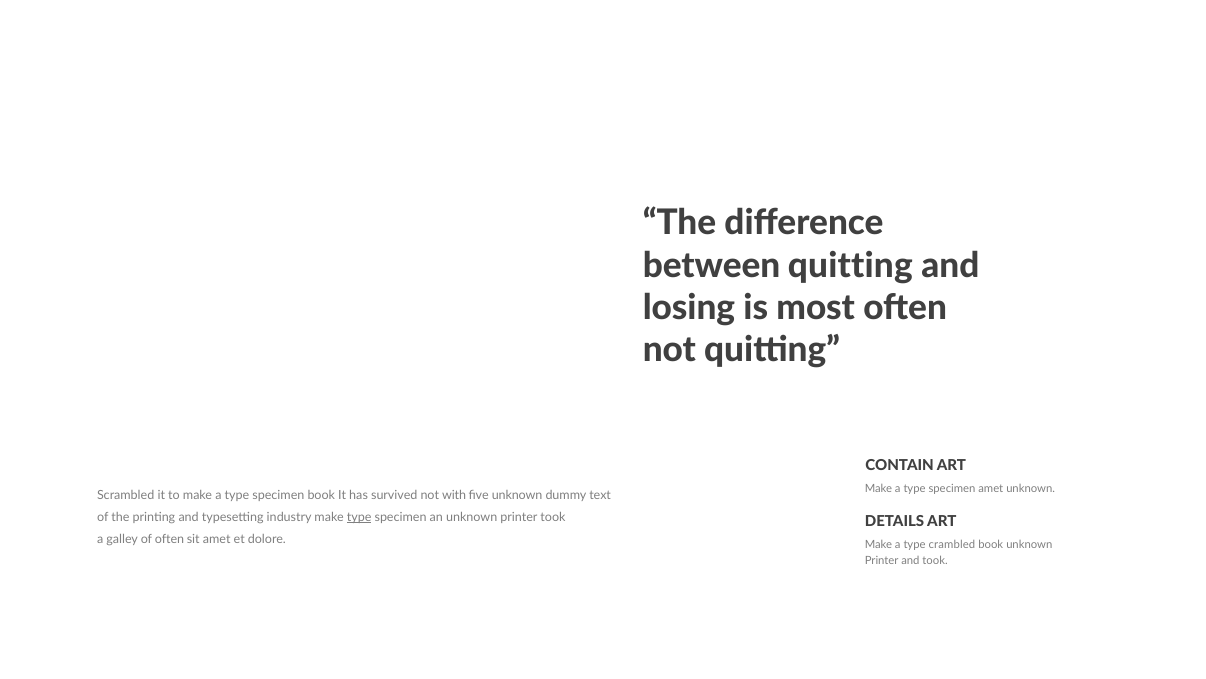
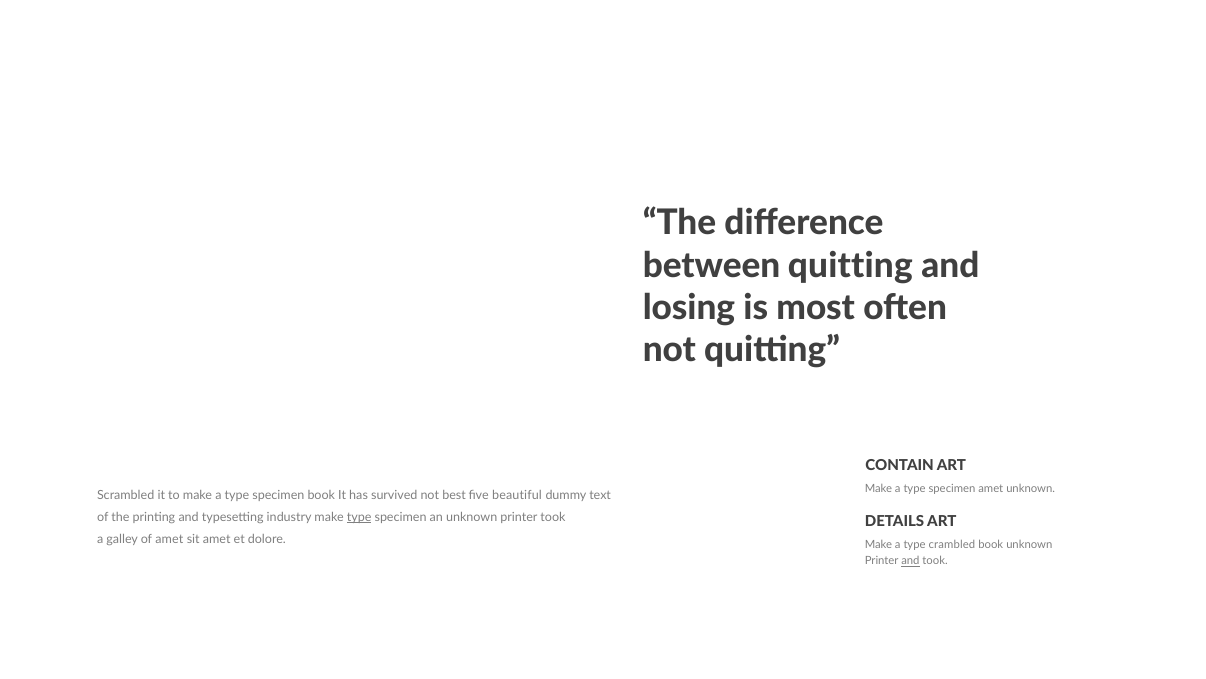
with: with -> best
five unknown: unknown -> beautiful
of often: often -> amet
and at (910, 561) underline: none -> present
